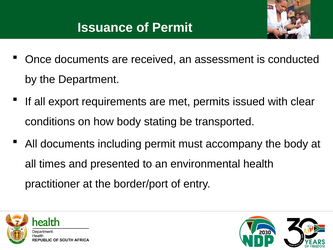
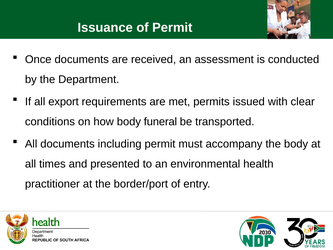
stating: stating -> funeral
